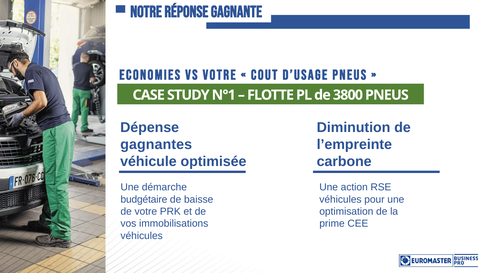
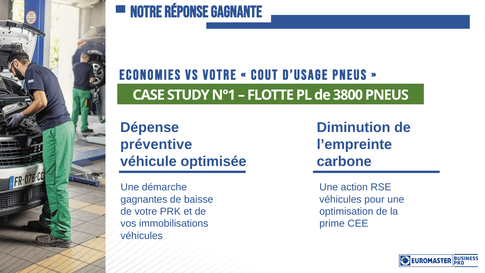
gagnantes: gagnantes -> préventive
budgétaire: budgétaire -> gagnantes
